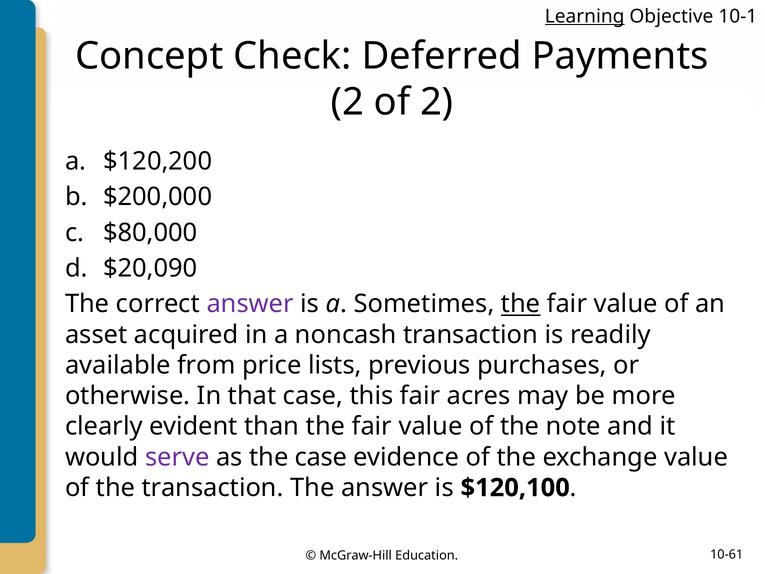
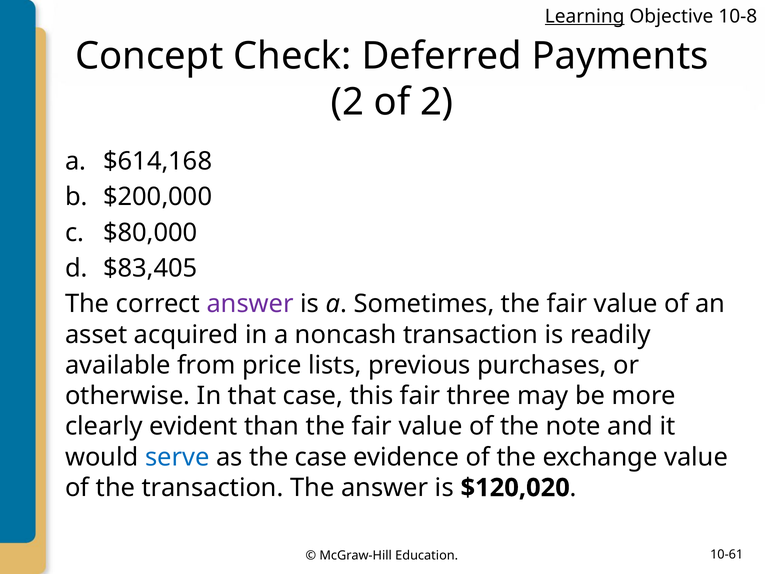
10-1: 10-1 -> 10-8
$120,200: $120,200 -> $614,168
$20,090: $20,090 -> $83,405
the at (521, 304) underline: present -> none
acres: acres -> three
serve colour: purple -> blue
$120,100: $120,100 -> $120,020
